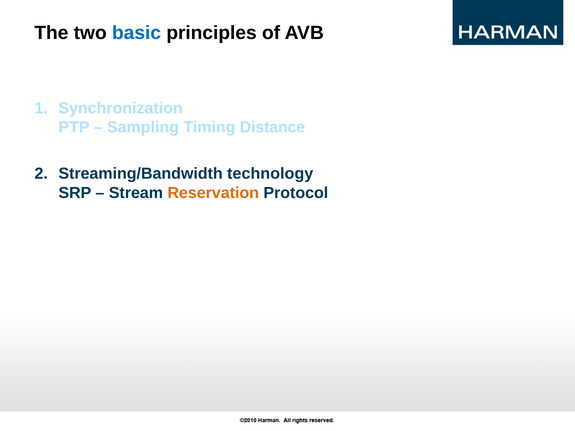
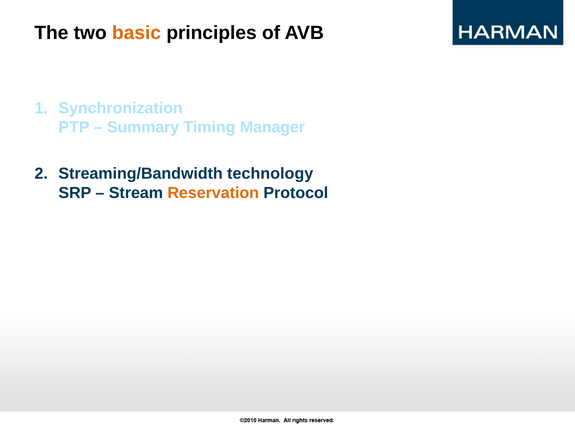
basic colour: blue -> orange
Sampling: Sampling -> Summary
Distance: Distance -> Manager
